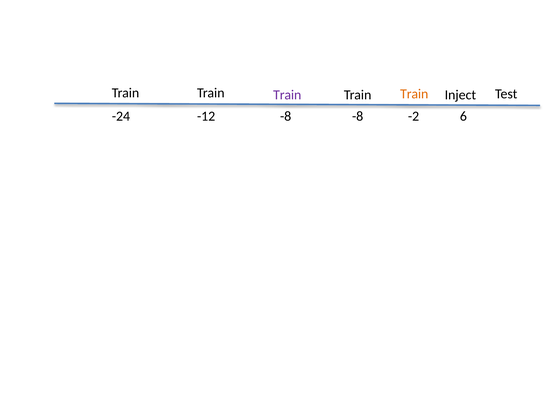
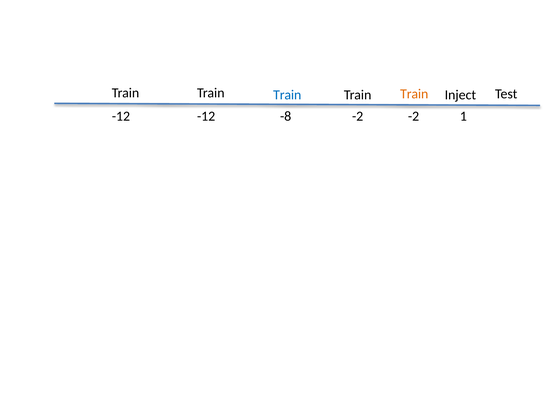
Train at (287, 95) colour: purple -> blue
-24 at (121, 116): -24 -> -12
-8 -8: -8 -> -2
6: 6 -> 1
